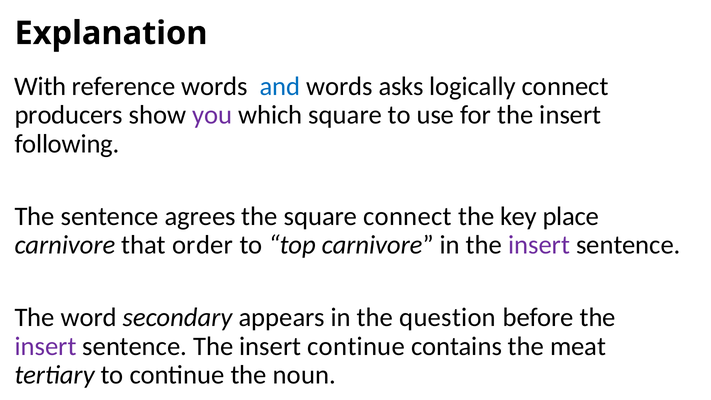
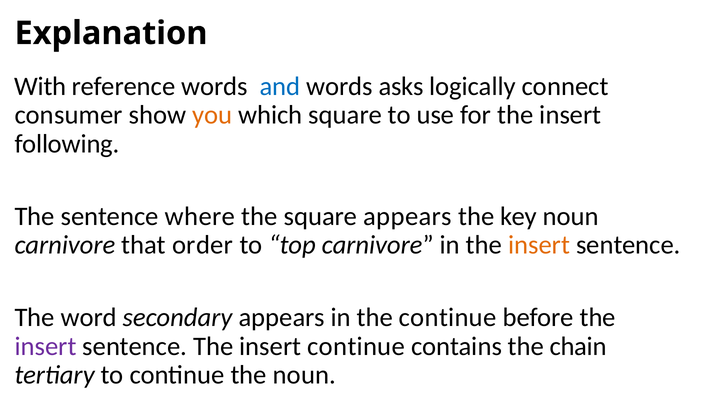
producers: producers -> consumer
you colour: purple -> orange
agrees: agrees -> where
square connect: connect -> appears
key place: place -> noun
insert at (539, 245) colour: purple -> orange
the question: question -> continue
meat: meat -> chain
